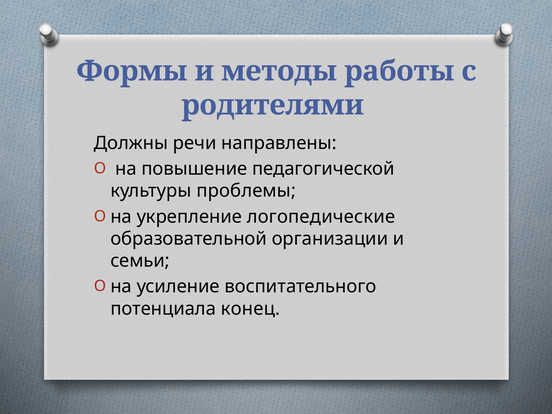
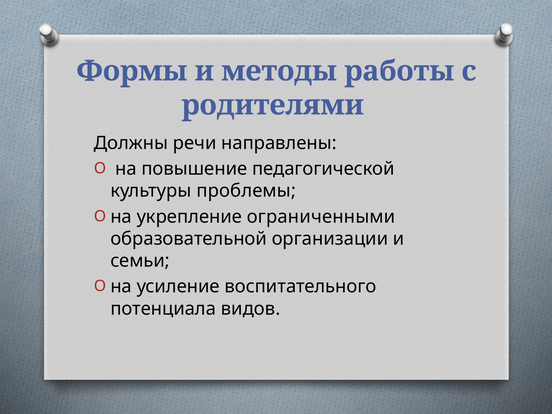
логопедические: логопедические -> ограниченными
конец: конец -> видов
